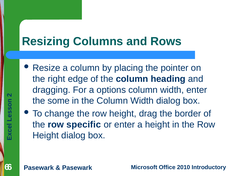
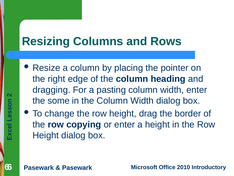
options: options -> pasting
specific: specific -> copying
